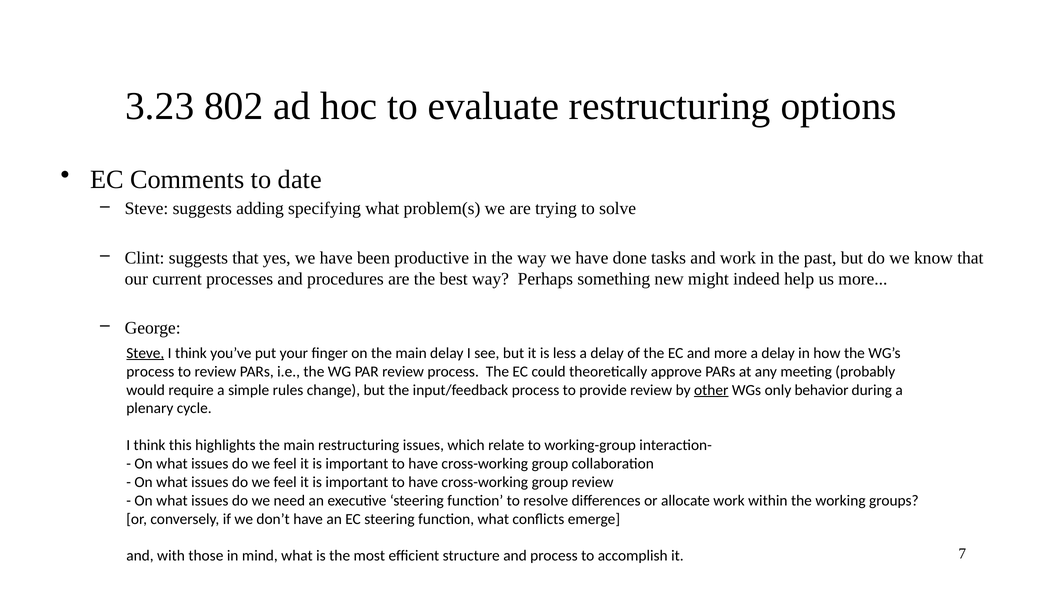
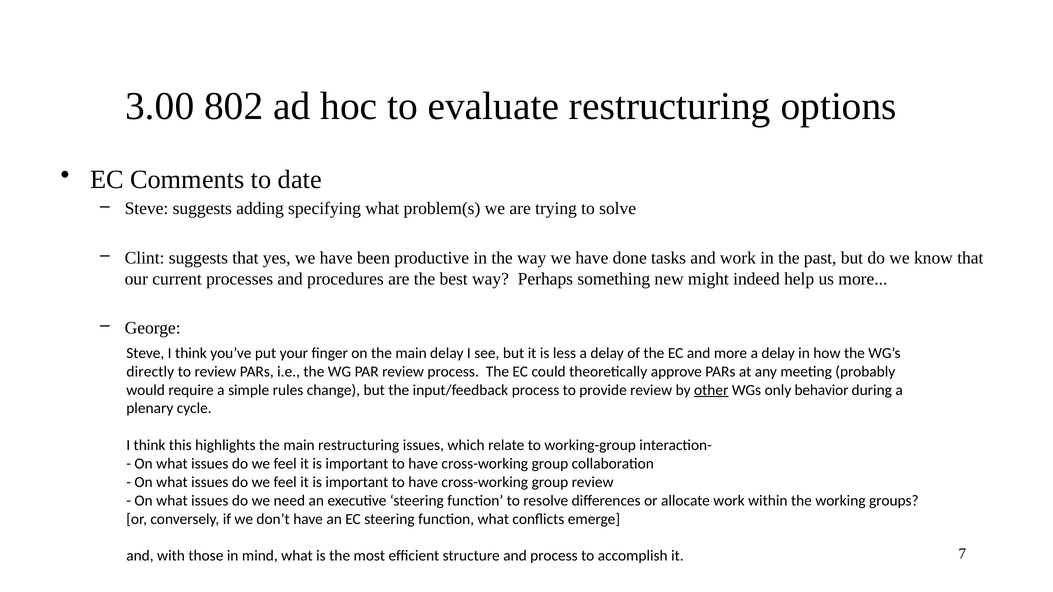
3.23: 3.23 -> 3.00
Steve at (145, 353) underline: present -> none
process at (150, 372): process -> directly
